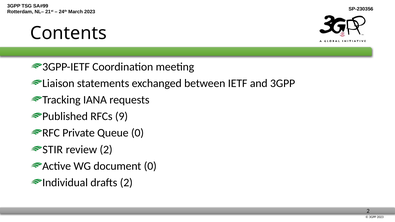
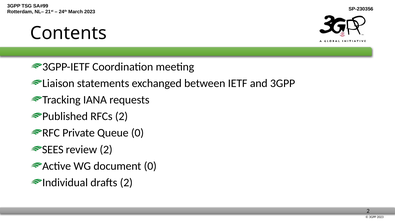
RFCs 9: 9 -> 2
STIR: STIR -> SEES
